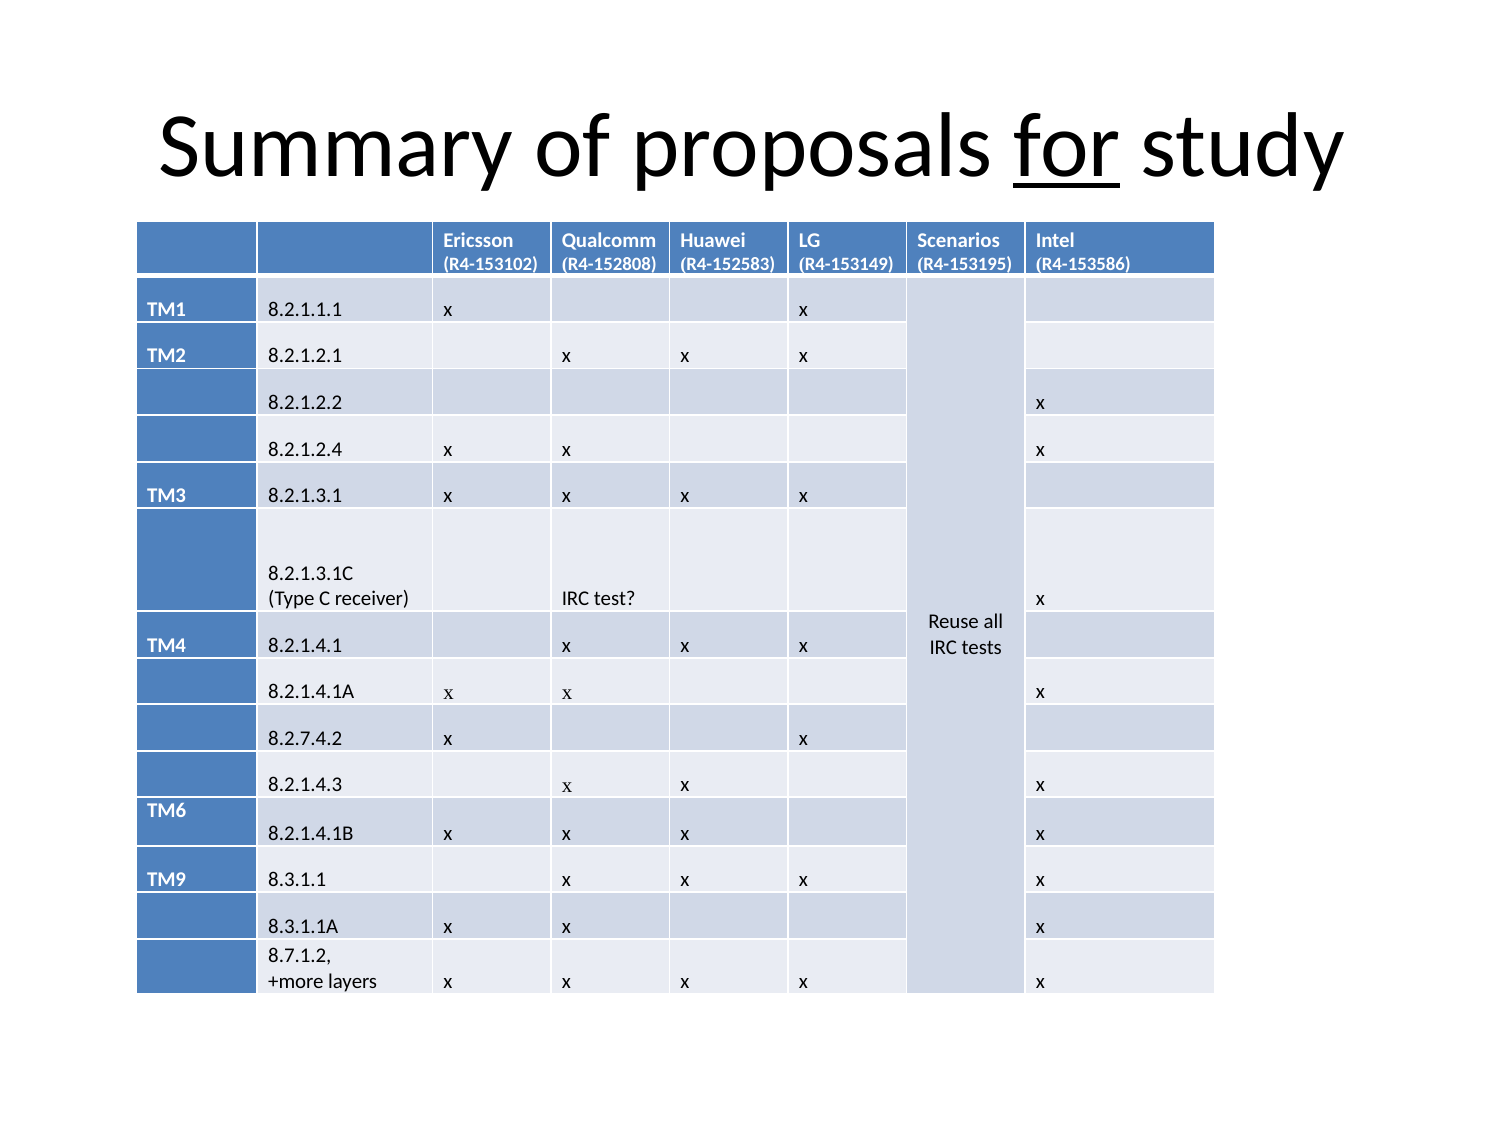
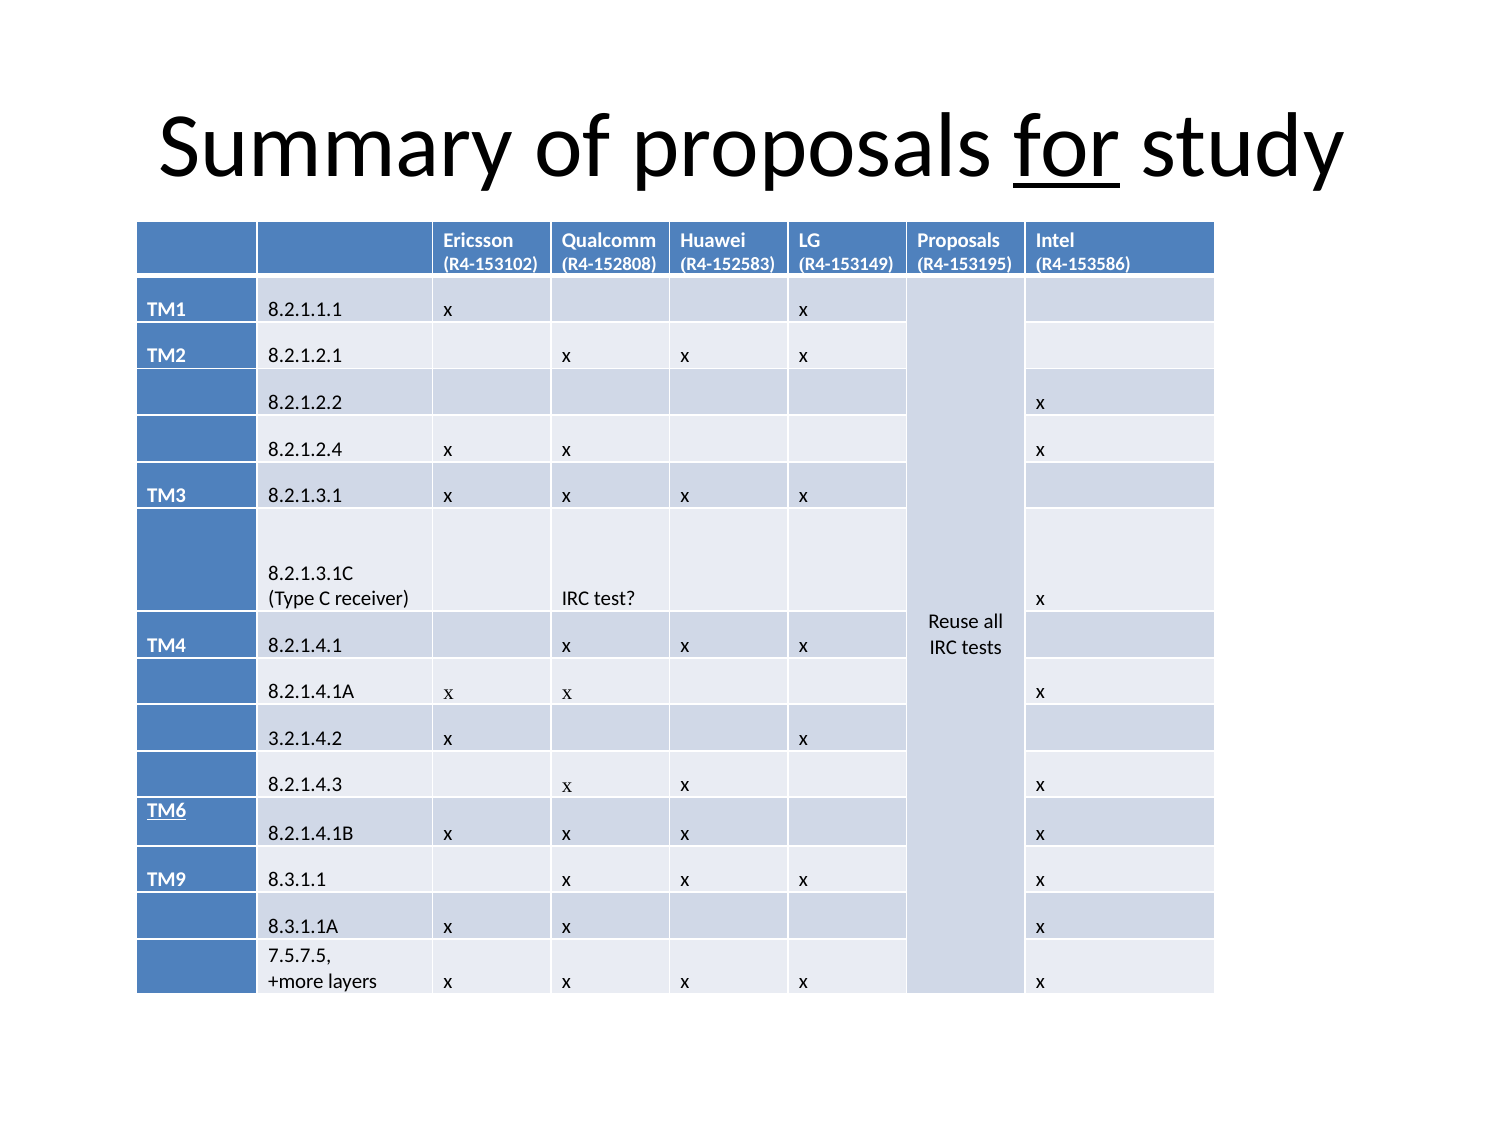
Scenarios at (959, 240): Scenarios -> Proposals
8.2.7.4.2: 8.2.7.4.2 -> 3.2.1.4.2
TM6 underline: none -> present
8.7.1.2: 8.7.1.2 -> 7.5.7.5
